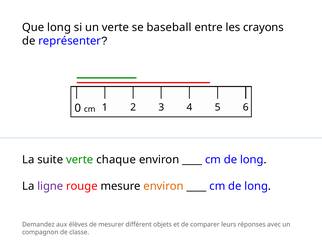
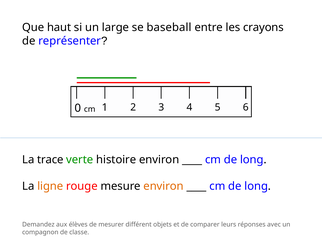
Que long: long -> haut
un verte: verte -> large
suite: suite -> trace
chaque: chaque -> histoire
ligne colour: purple -> orange
